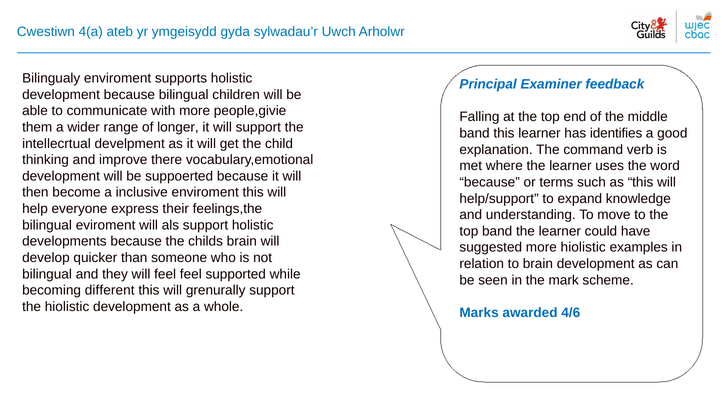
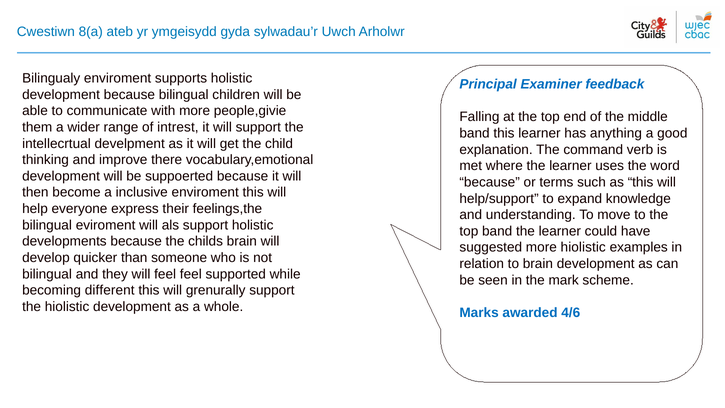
4(a: 4(a -> 8(a
longer: longer -> intrest
identifies: identifies -> anything
